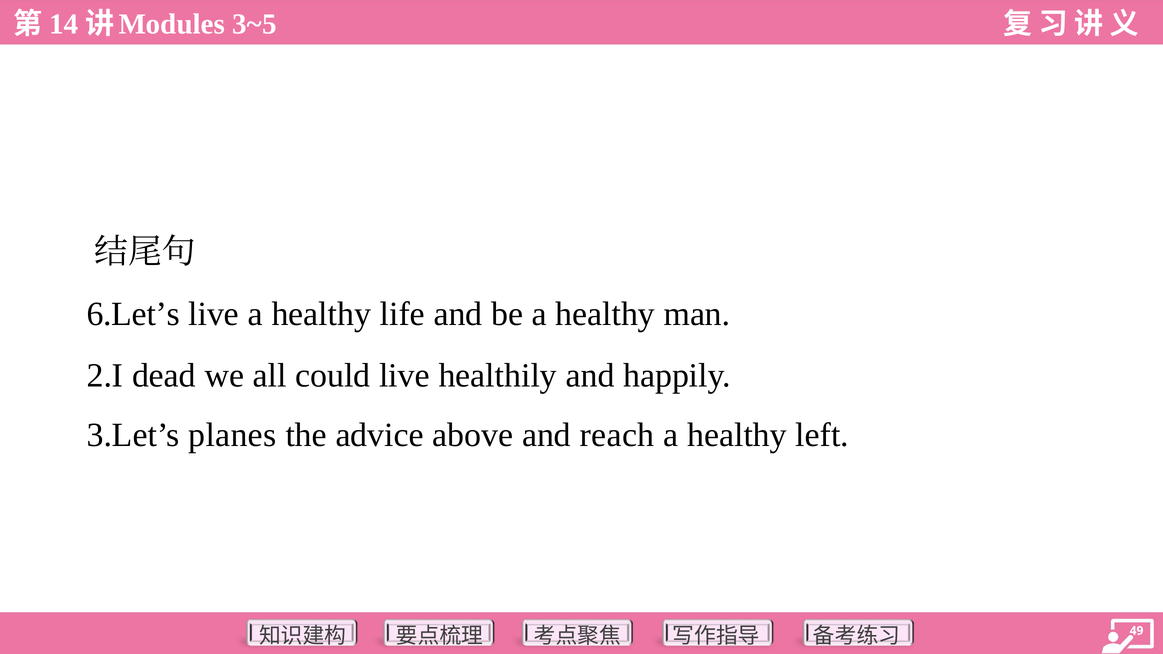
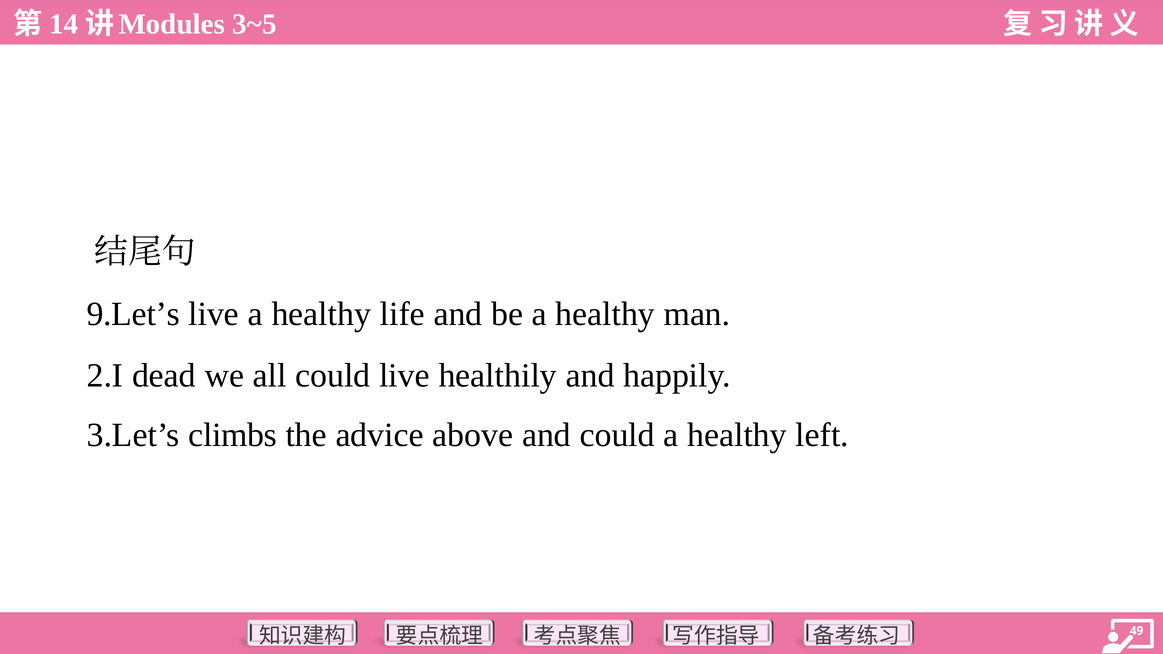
6.Let’s: 6.Let’s -> 9.Let’s
planes: planes -> climbs
and reach: reach -> could
